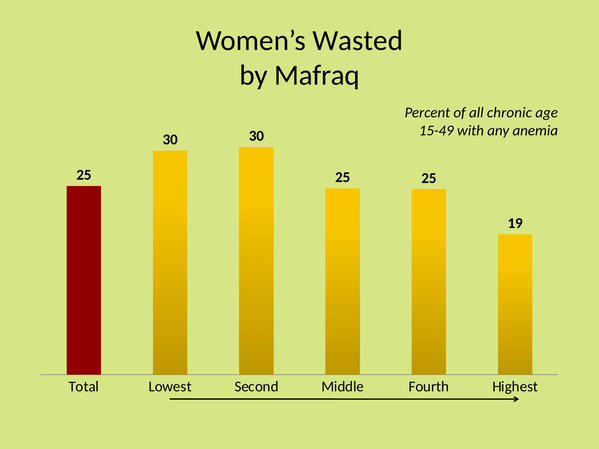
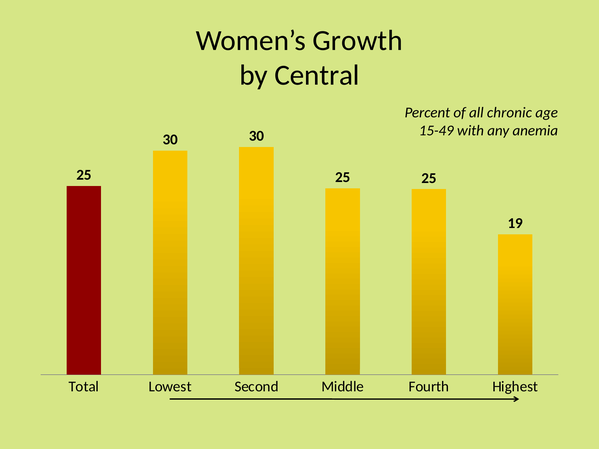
Wasted: Wasted -> Growth
Mafraq: Mafraq -> Central
